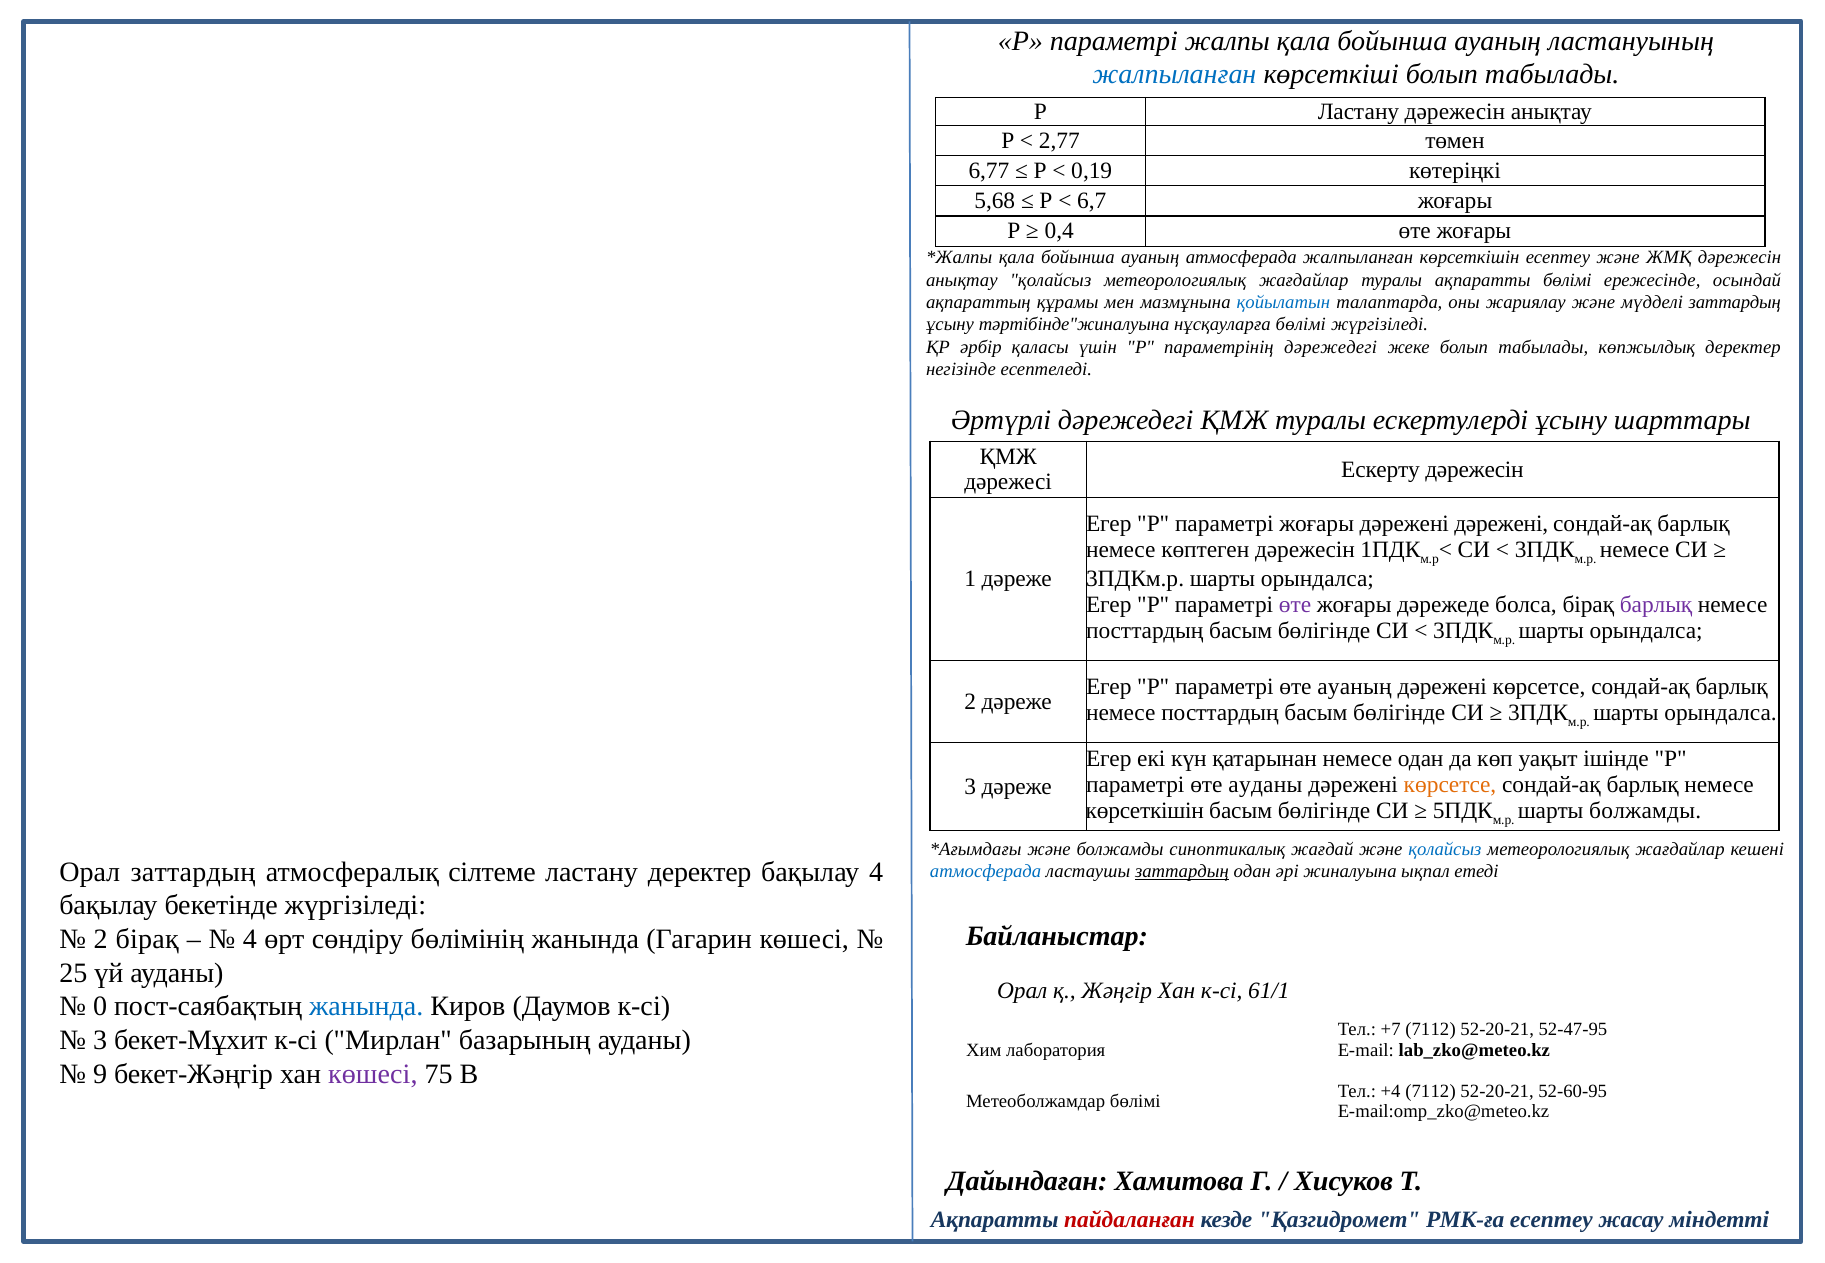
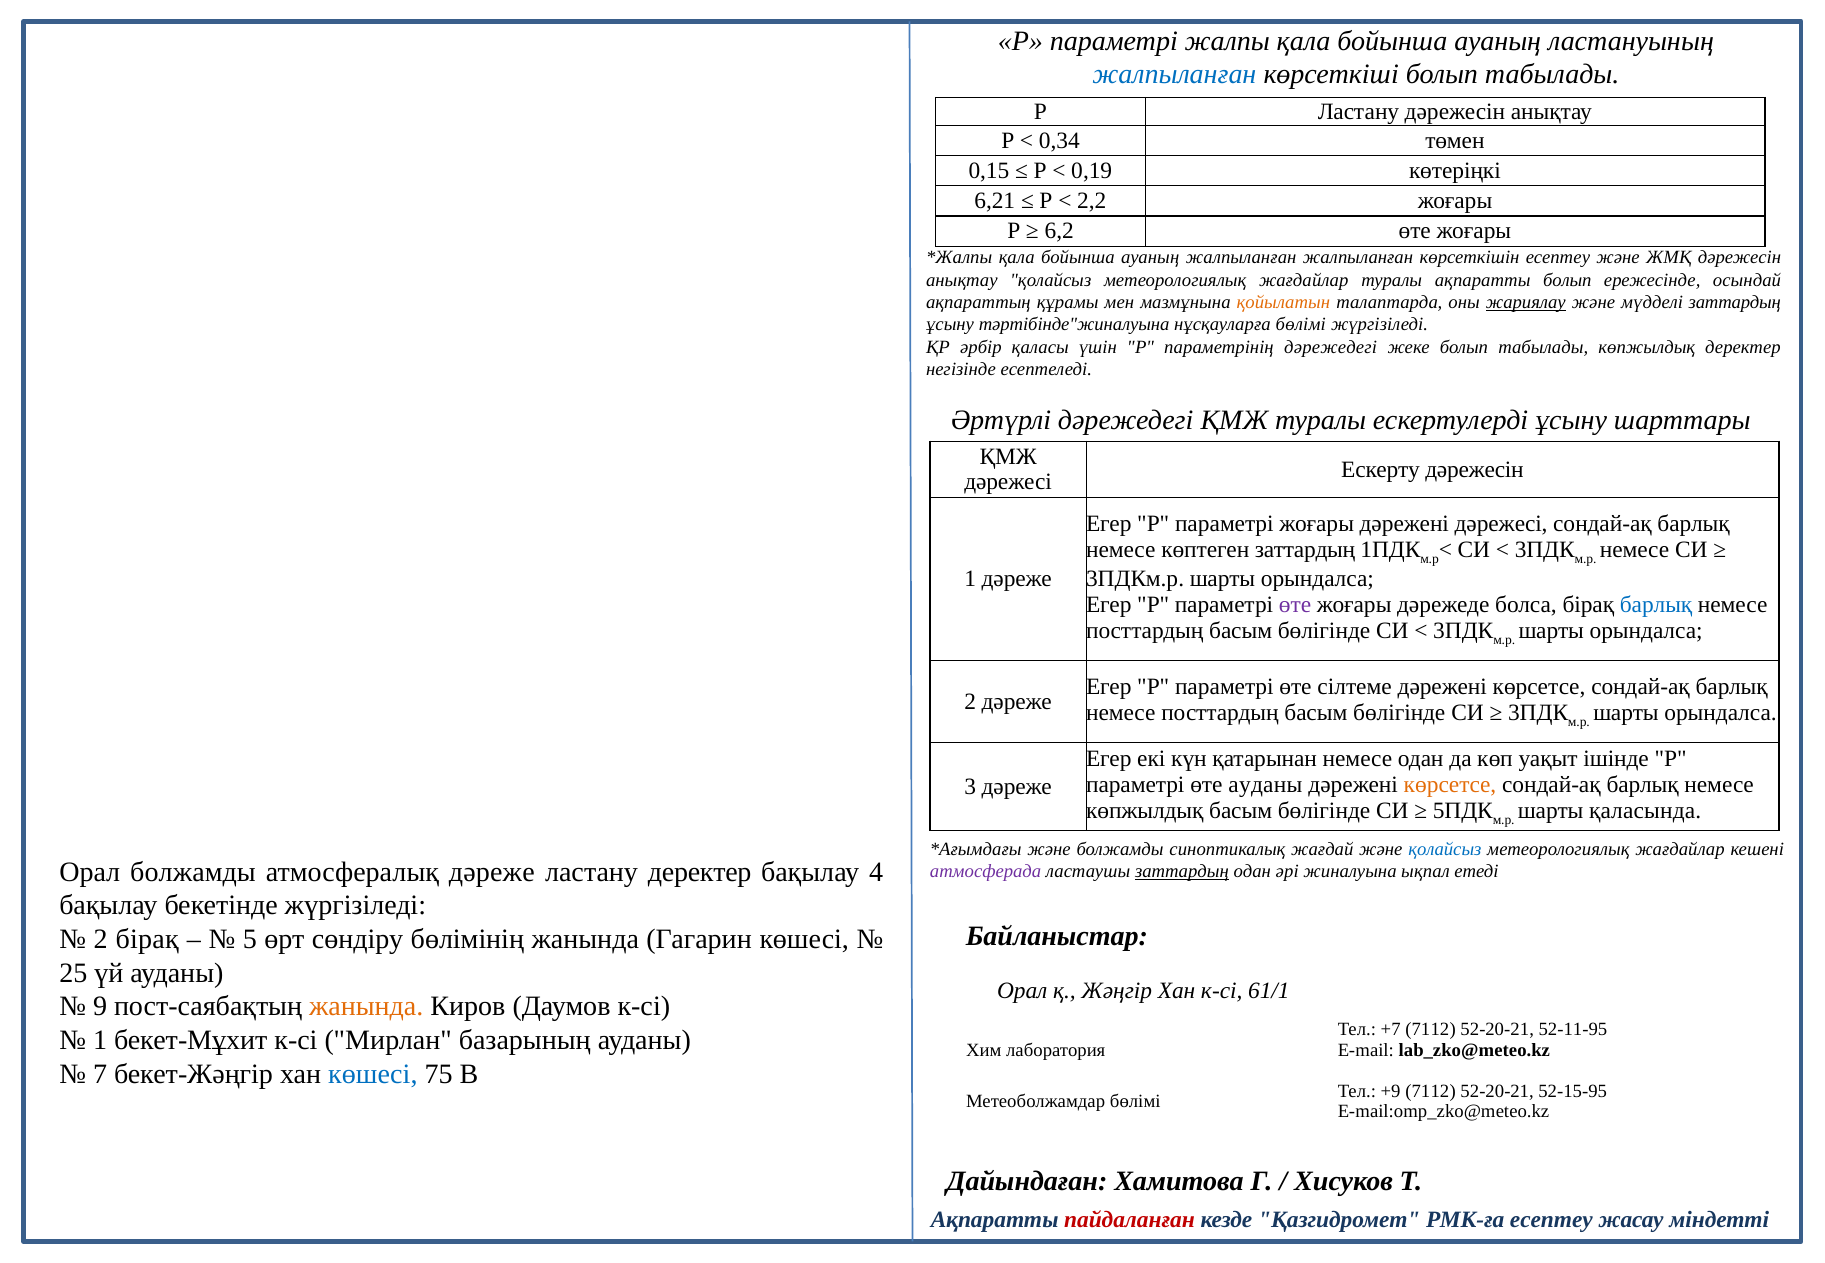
2,77: 2,77 -> 0,34
6,77: 6,77 -> 0,15
5,68: 5,68 -> 6,21
6,7: 6,7 -> 2,2
0,4: 0,4 -> 6,2
ауаның атмосферада: атмосферада -> жалпыланған
ақпаратты бөлімі: бөлімі -> болып
қойылатын colour: blue -> orange
жариялау underline: none -> present
дәрежені дәрежені: дәрежені -> дәрежесі
көптеген дәрежесін: дәрежесін -> заттардың
барлық at (1656, 605) colour: purple -> blue
өте ауаның: ауаның -> сілтеме
көрсеткішін at (1145, 811): көрсеткішін -> көпжылдық
шарты болжамды: болжамды -> қаласында
Орал заттардың: заттардың -> болжамды
атмосфералық сілтеме: сілтеме -> дәреже
атмосферада at (986, 872) colour: blue -> purple
4 at (250, 940): 4 -> 5
0: 0 -> 9
жанында at (366, 1007) colour: blue -> orange
52-47-95: 52-47-95 -> 52-11-95
3 at (100, 1041): 3 -> 1
9: 9 -> 7
көшесі at (373, 1074) colour: purple -> blue
+4: +4 -> +9
52-60-95: 52-60-95 -> 52-15-95
